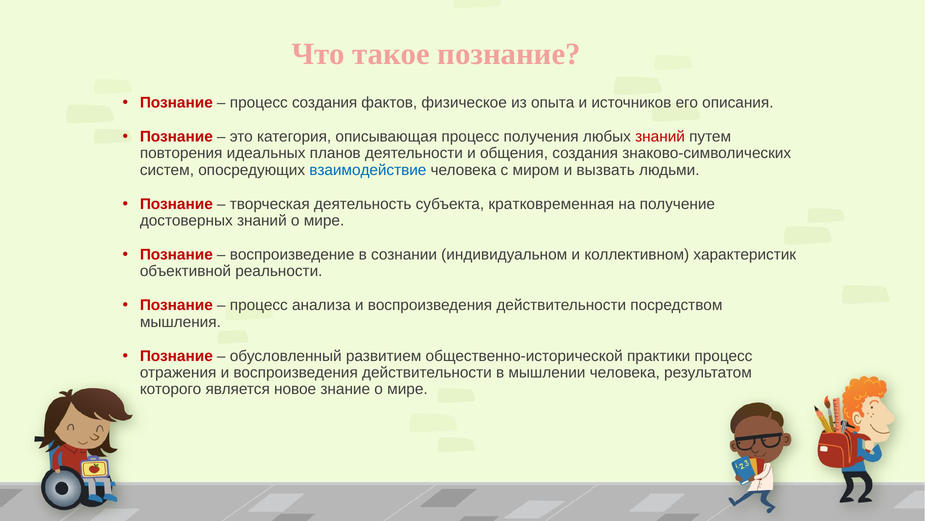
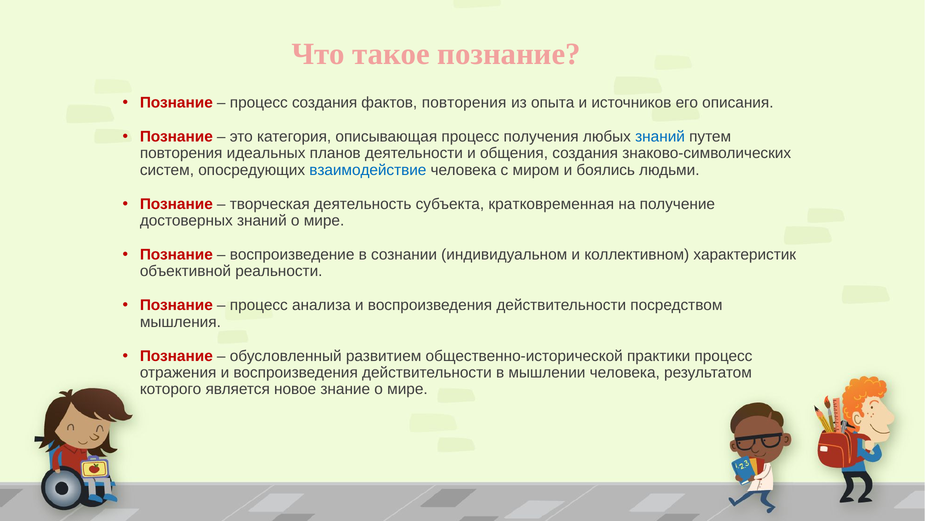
фактов физическое: физическое -> повторения
знаний at (660, 136) colour: red -> blue
вызвать: вызвать -> боялись
